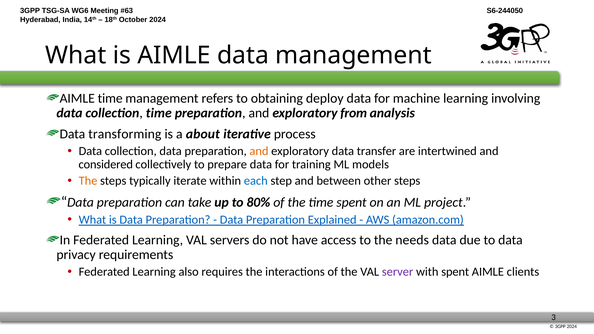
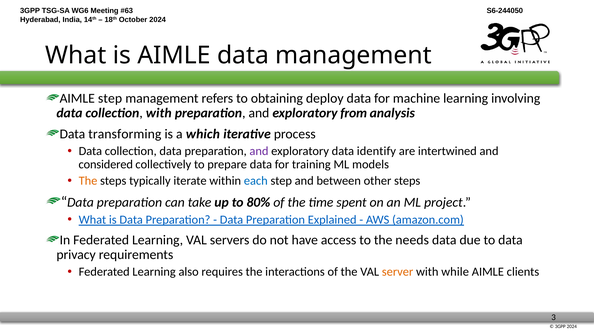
AIMLE time: time -> step
collection time: time -> with
about: about -> which
and at (259, 151) colour: orange -> purple
transfer: transfer -> identify
server colour: purple -> orange
with spent: spent -> while
